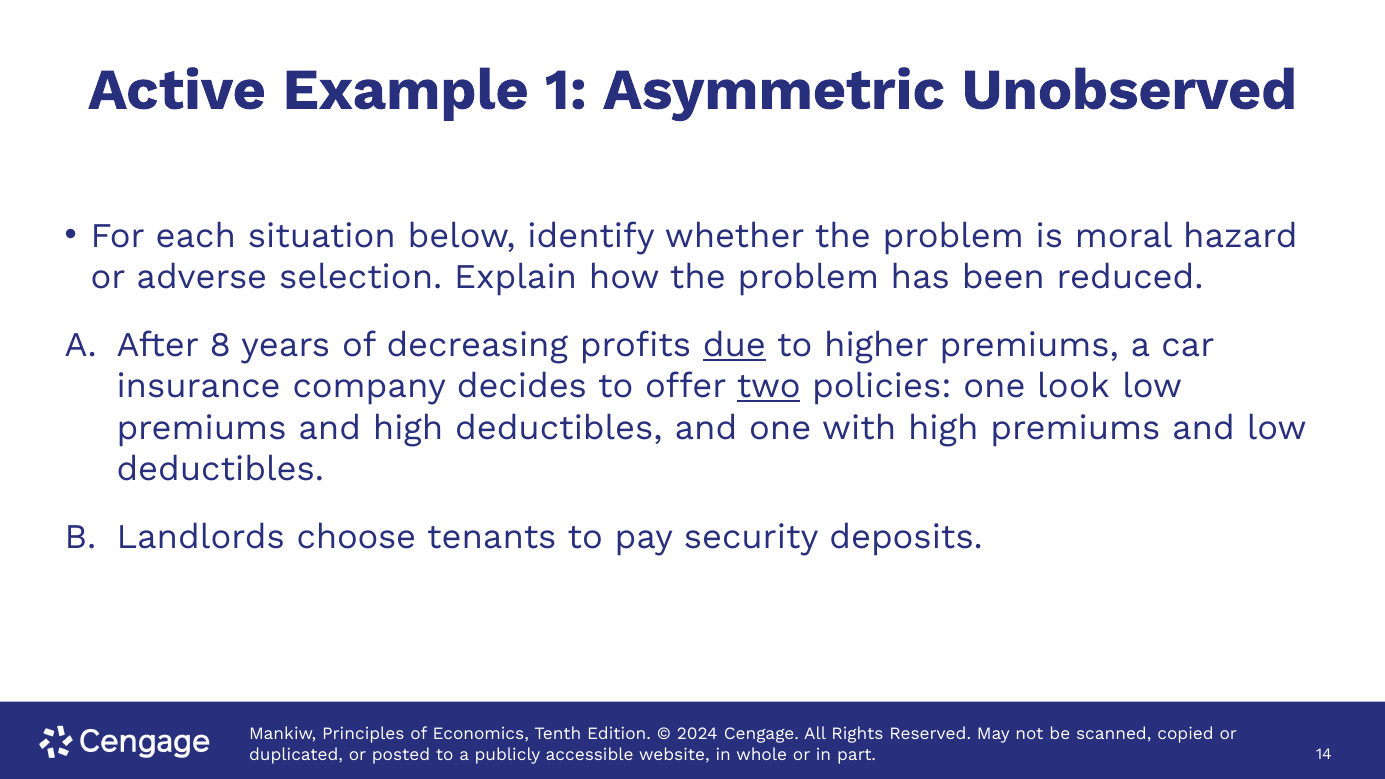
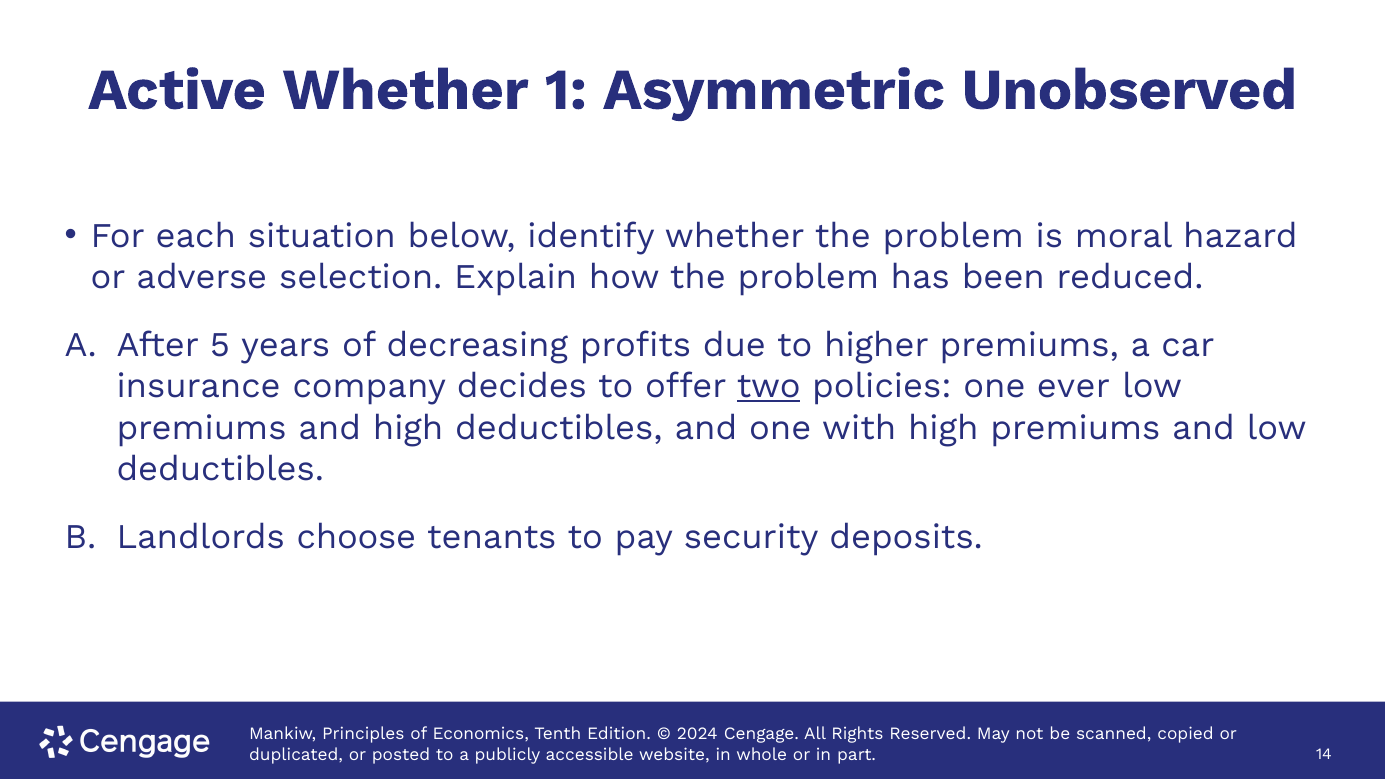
Active Example: Example -> Whether
8: 8 -> 5
due underline: present -> none
look: look -> ever
